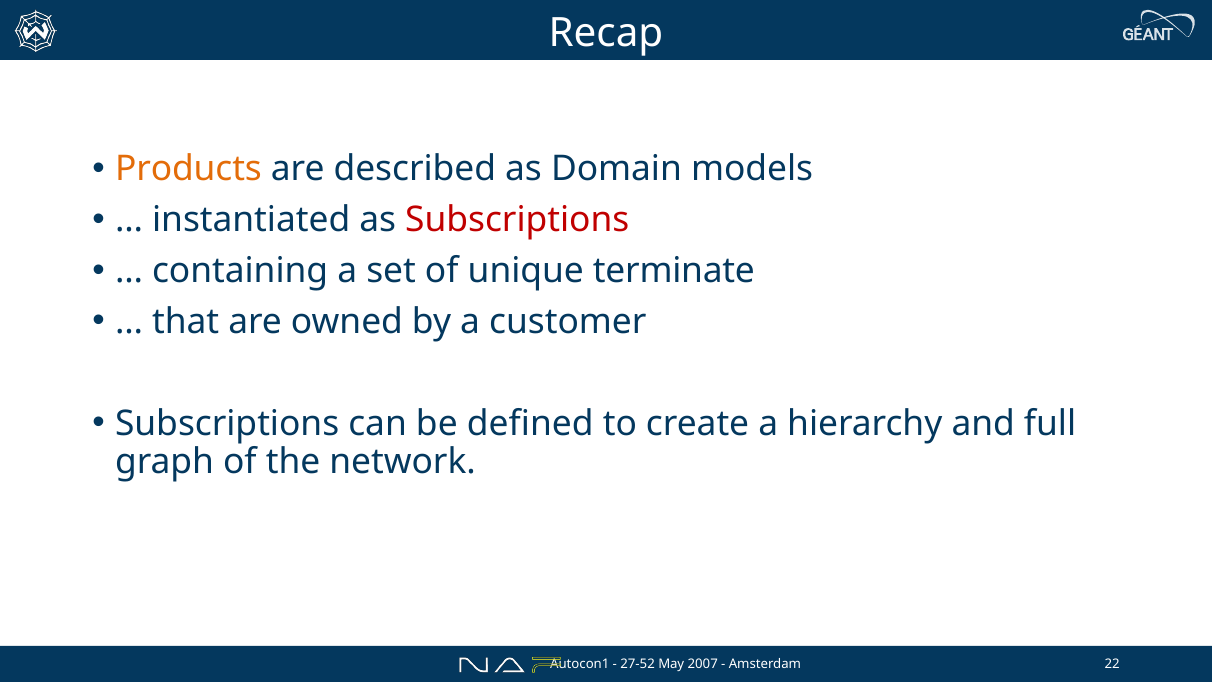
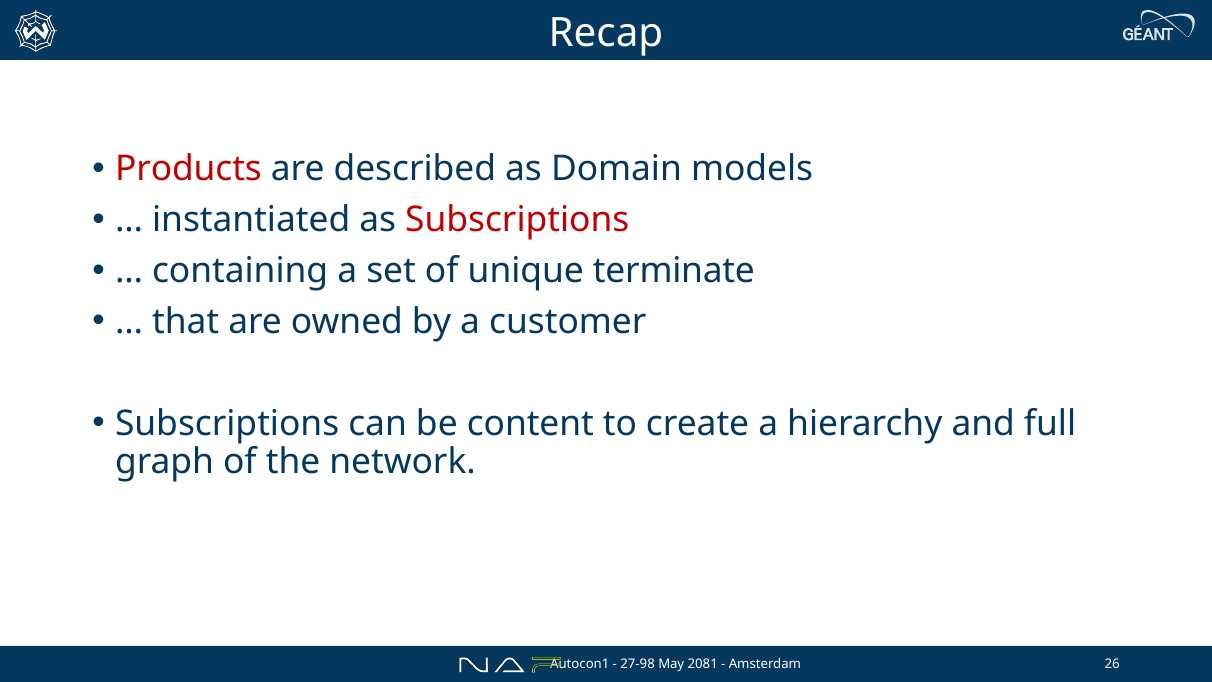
Products colour: orange -> red
defined: defined -> content
27-52: 27-52 -> 27-98
2007: 2007 -> 2081
22: 22 -> 26
